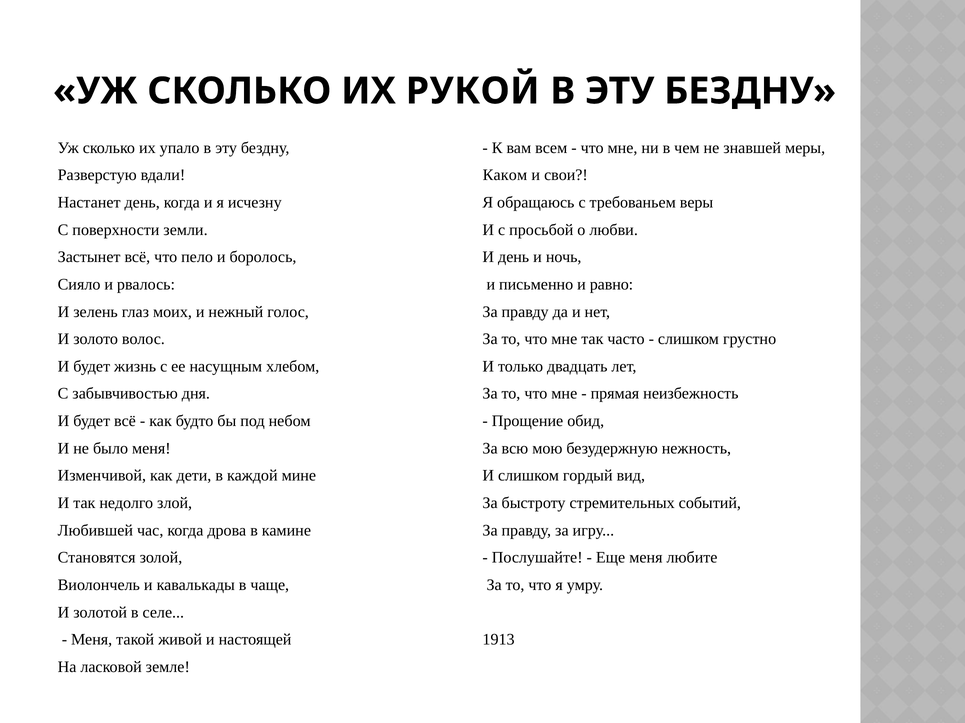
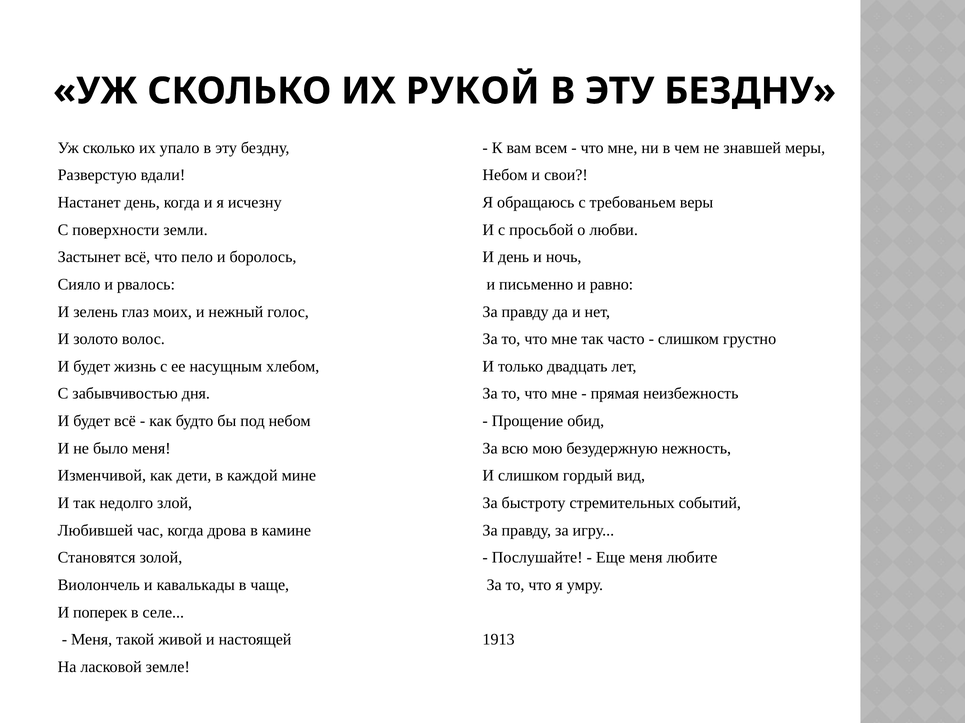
Каком at (505, 175): Каком -> Небом
золотой: золотой -> поперек
